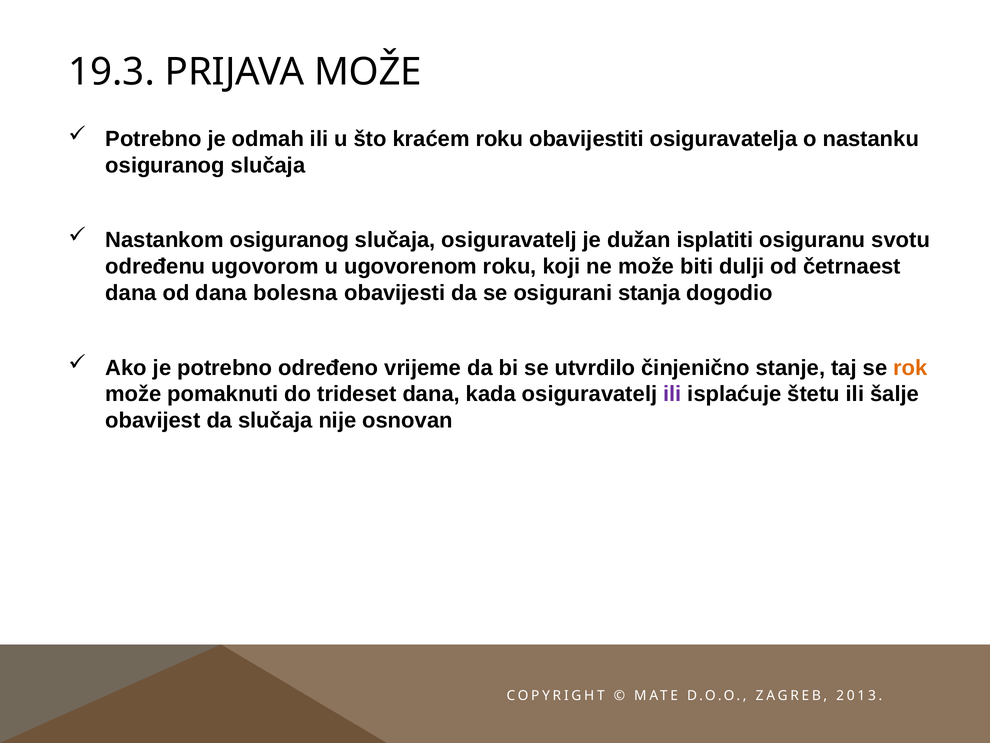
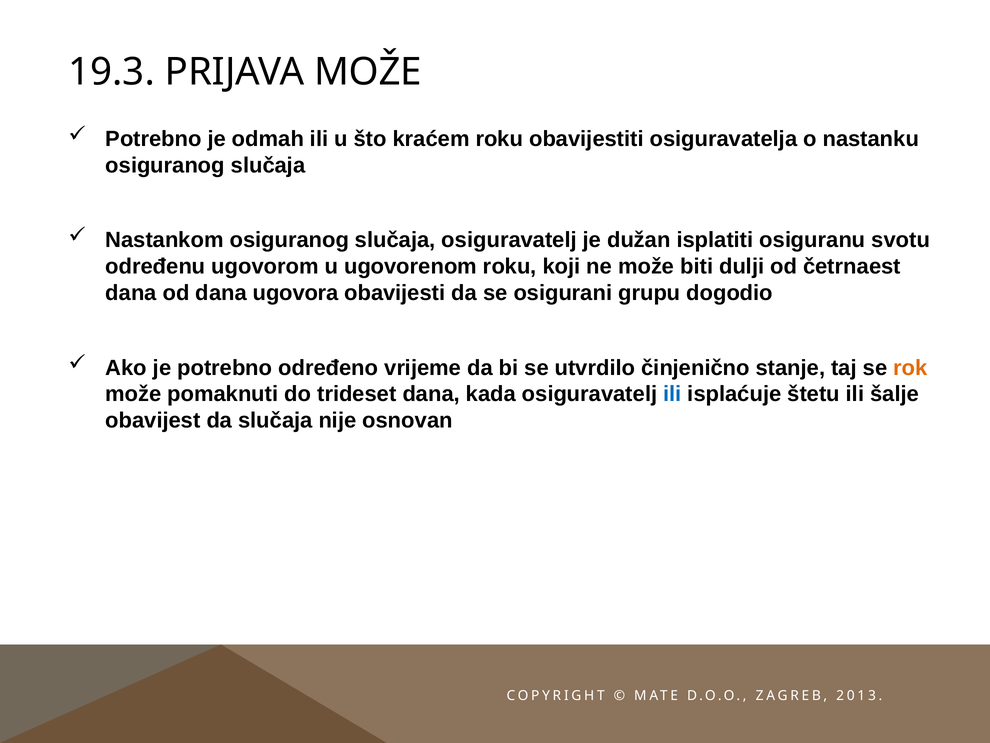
bolesna: bolesna -> ugovora
stanja: stanja -> grupu
ili at (672, 394) colour: purple -> blue
